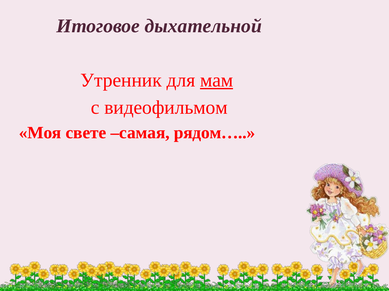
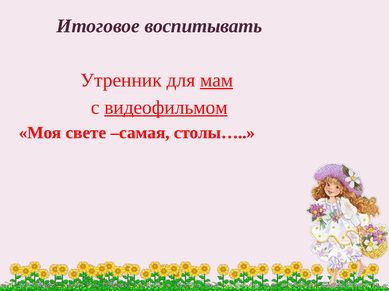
дыхательной: дыхательной -> воспитывать
видеофильмом underline: none -> present
рядом…: рядом… -> столы…
